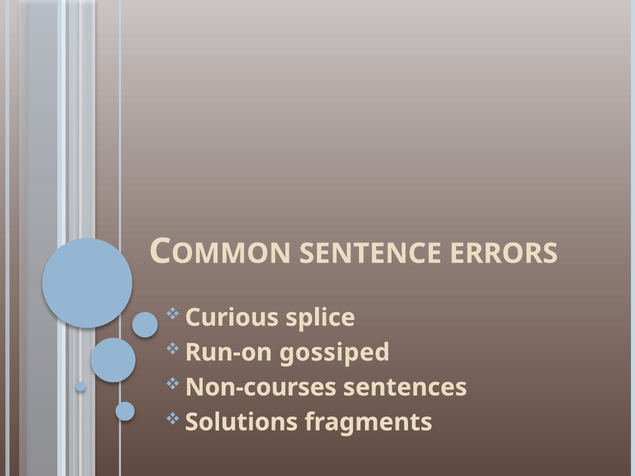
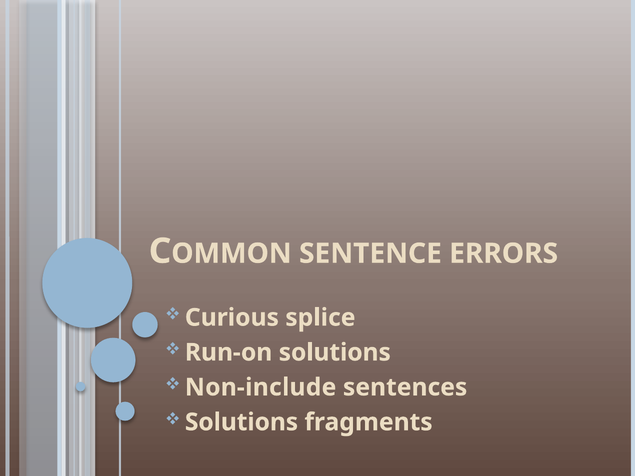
Run-on gossiped: gossiped -> solutions
Non-courses: Non-courses -> Non-include
